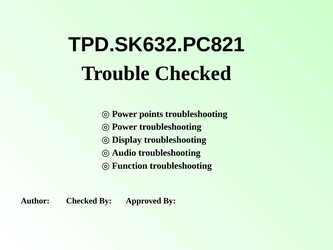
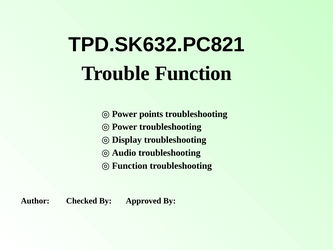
Trouble Checked: Checked -> Function
